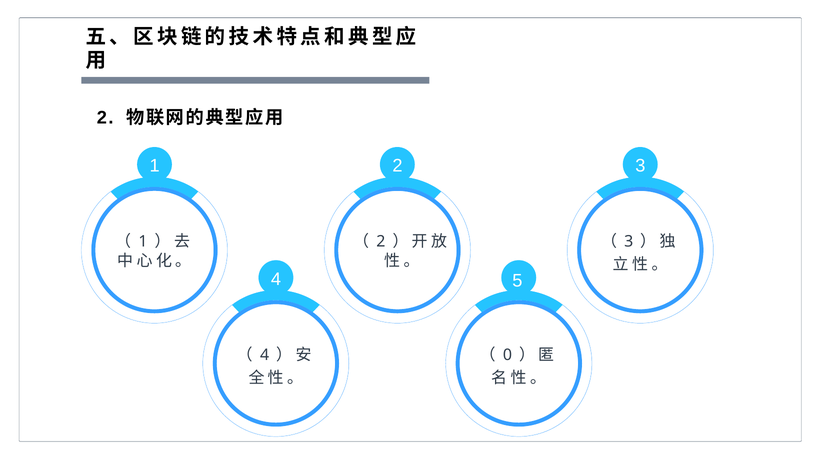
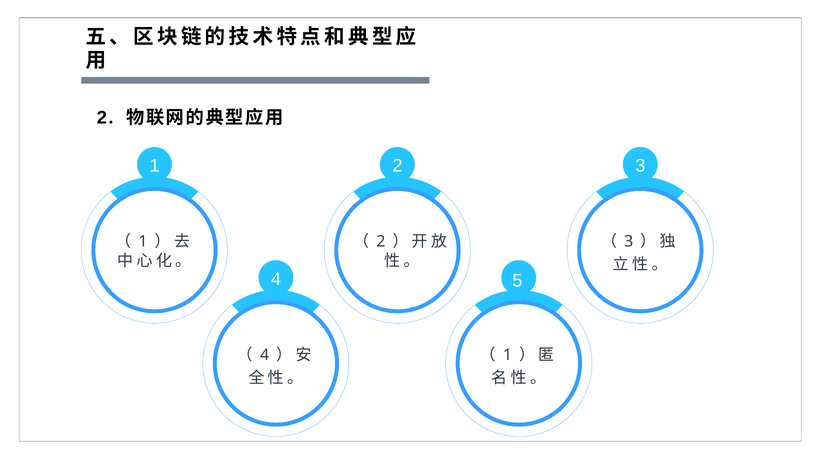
0 at (507, 355): 0 -> 1
